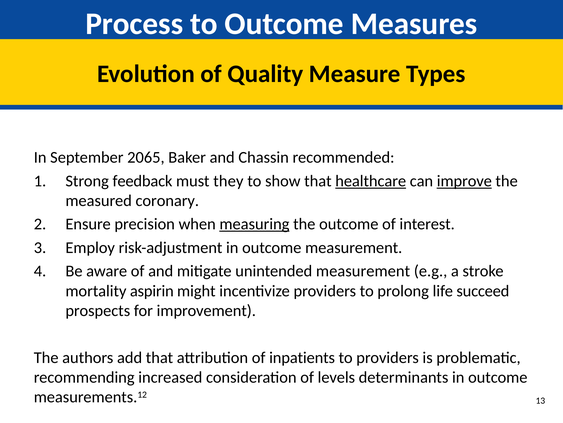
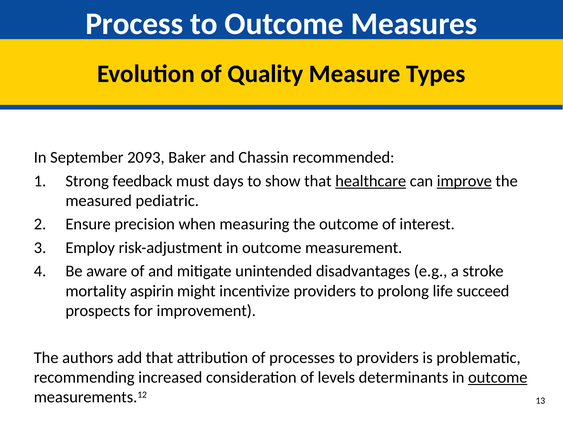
2065: 2065 -> 2093
they: they -> days
coronary: coronary -> pediatric
measuring underline: present -> none
unintended measurement: measurement -> disadvantages
inpatients: inpatients -> processes
outcome at (498, 377) underline: none -> present
